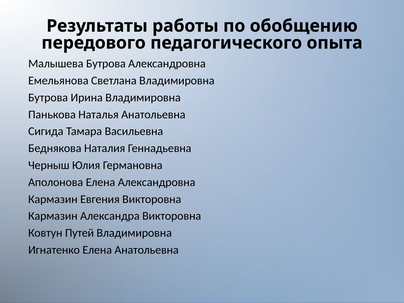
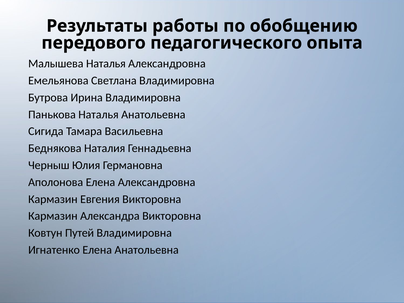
Малышева Бутрова: Бутрова -> Наталья
